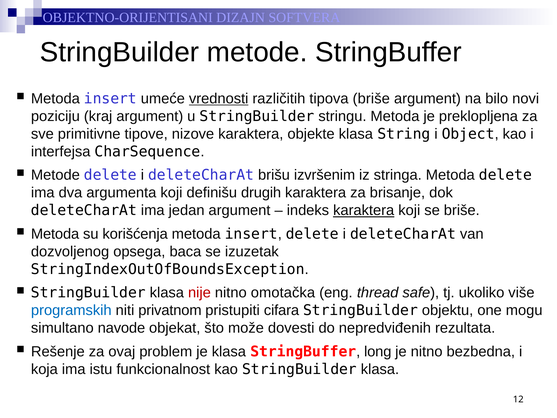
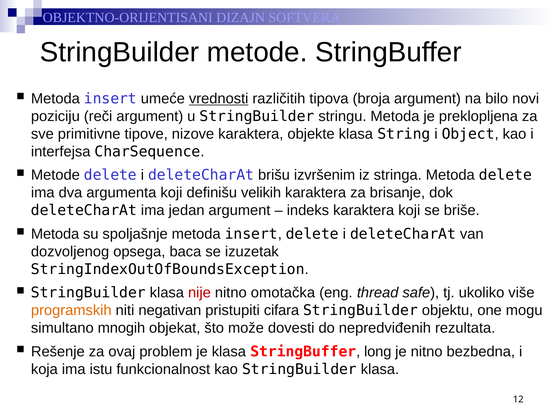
tipova briše: briše -> broja
kraj: kraj -> reči
drugih: drugih -> velikih
karaktera at (364, 210) underline: present -> none
korišćenja: korišćenja -> spoljašnje
programskih colour: blue -> orange
privatnom: privatnom -> negativan
navode: navode -> mnogih
